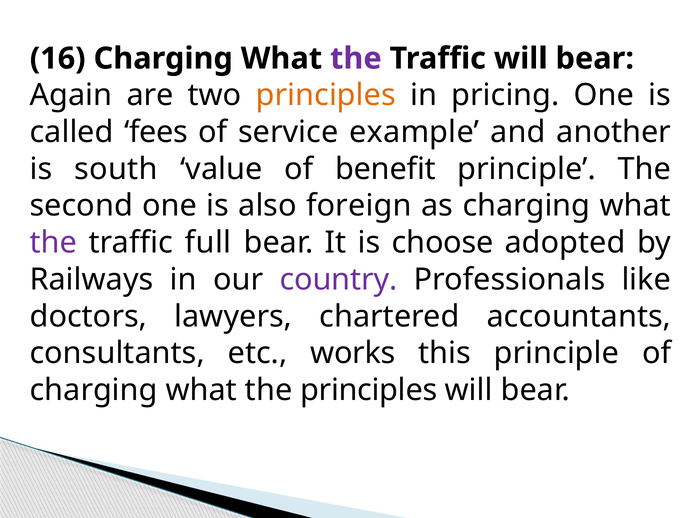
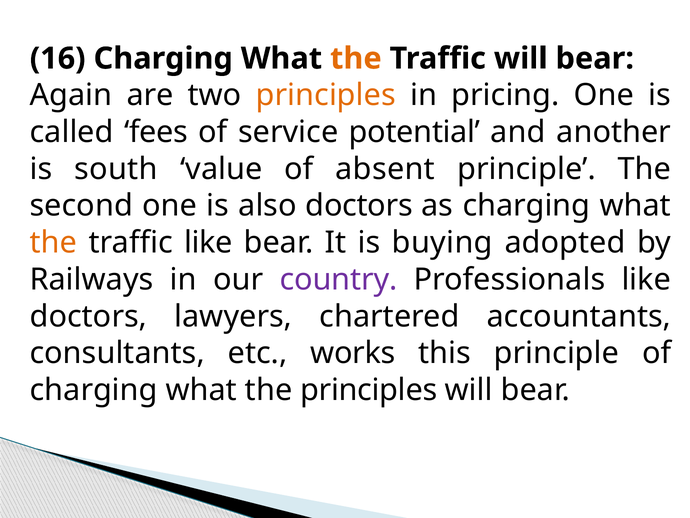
the at (356, 58) colour: purple -> orange
example: example -> potential
benefit: benefit -> absent
also foreign: foreign -> doctors
the at (53, 242) colour: purple -> orange
traffic full: full -> like
choose: choose -> buying
